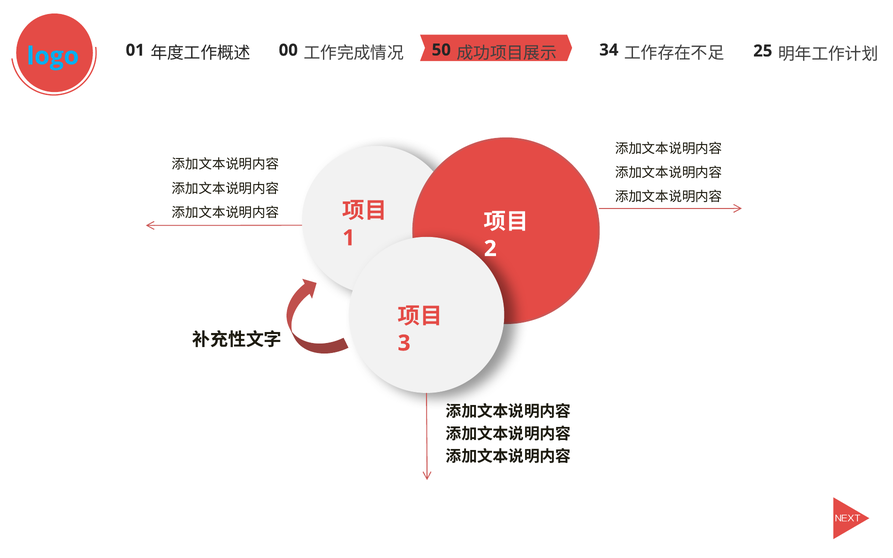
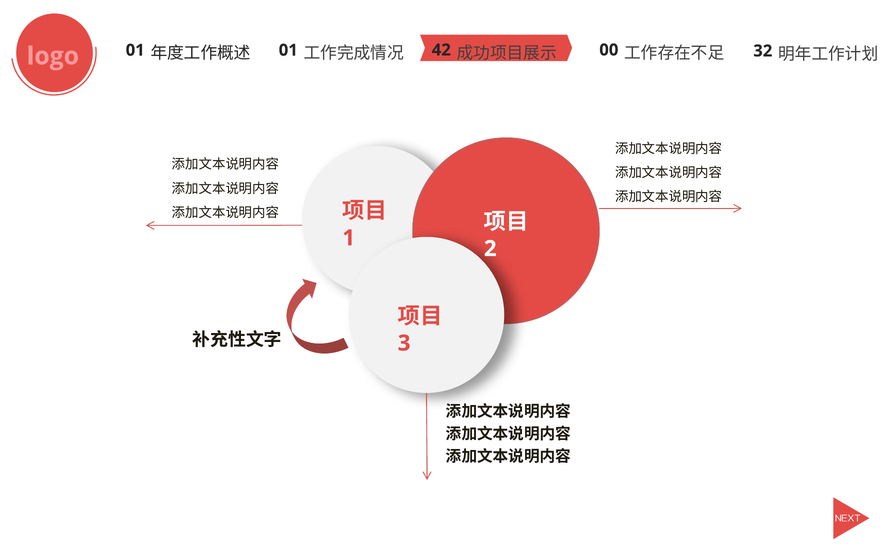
logo colour: light blue -> pink
00 at (288, 50): 00 -> 01
50: 50 -> 42
34: 34 -> 00
25: 25 -> 32
